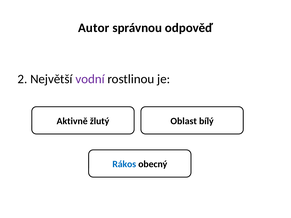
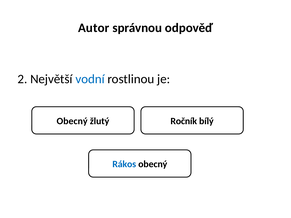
vodní colour: purple -> blue
Aktivně at (72, 121): Aktivně -> Obecný
Oblast: Oblast -> Ročník
